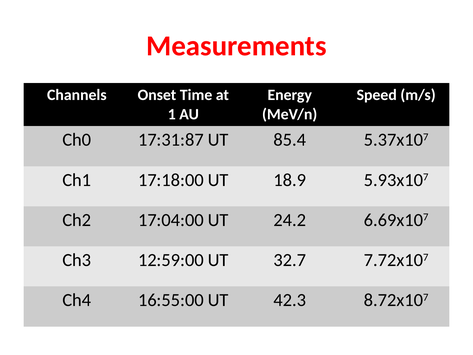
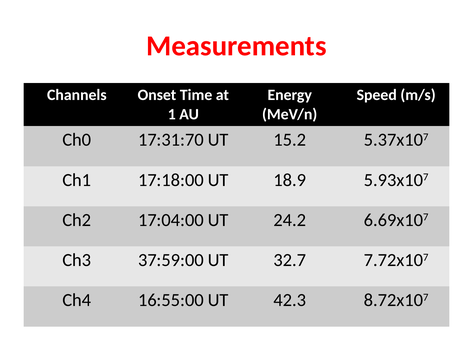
17:31:87: 17:31:87 -> 17:31:70
85.4: 85.4 -> 15.2
12:59:00: 12:59:00 -> 37:59:00
